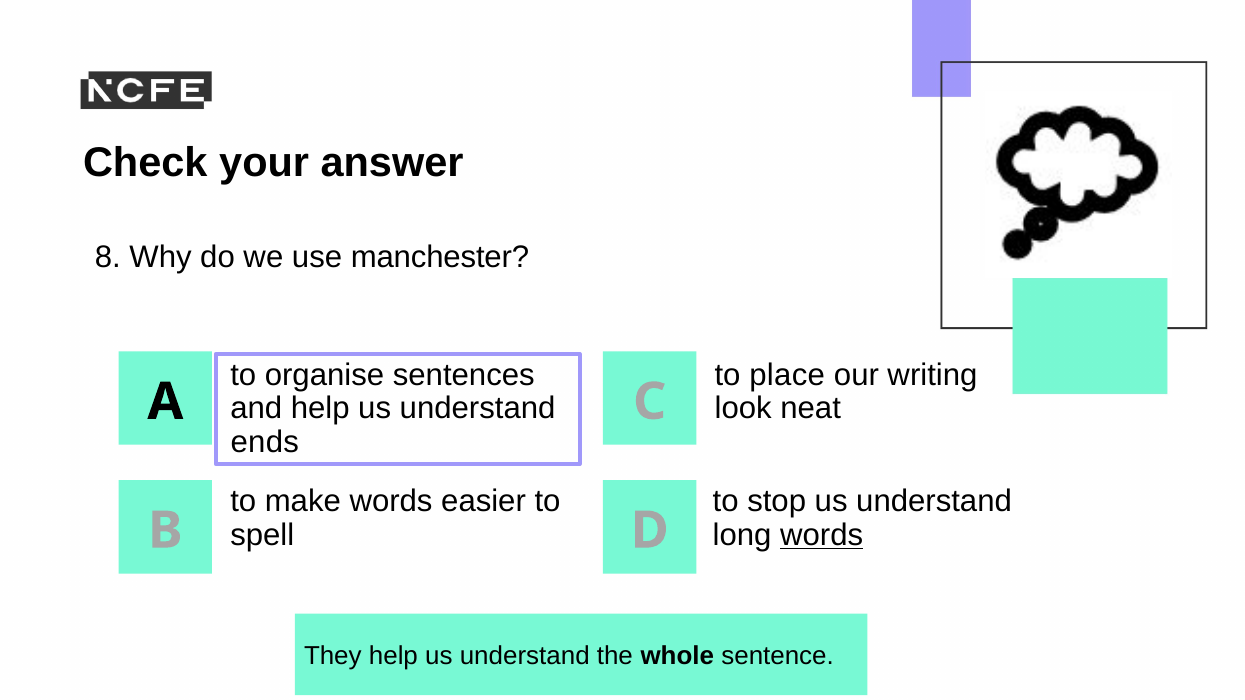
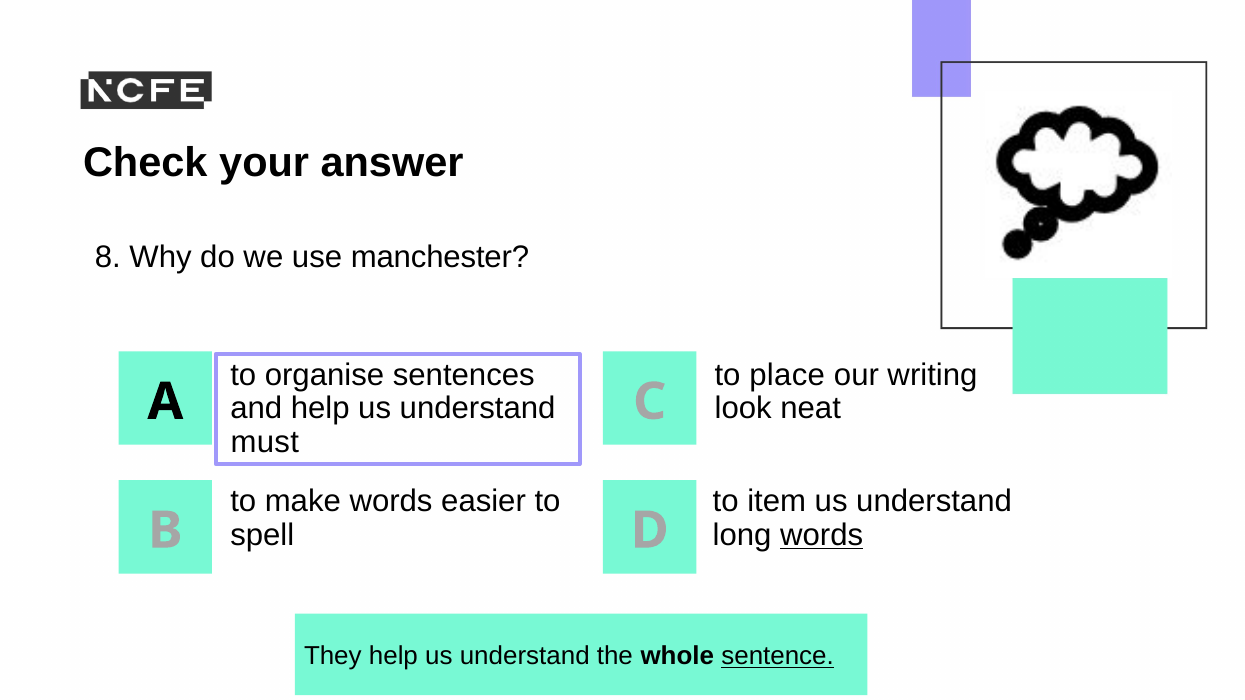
ends: ends -> must
stop: stop -> item
sentence underline: none -> present
